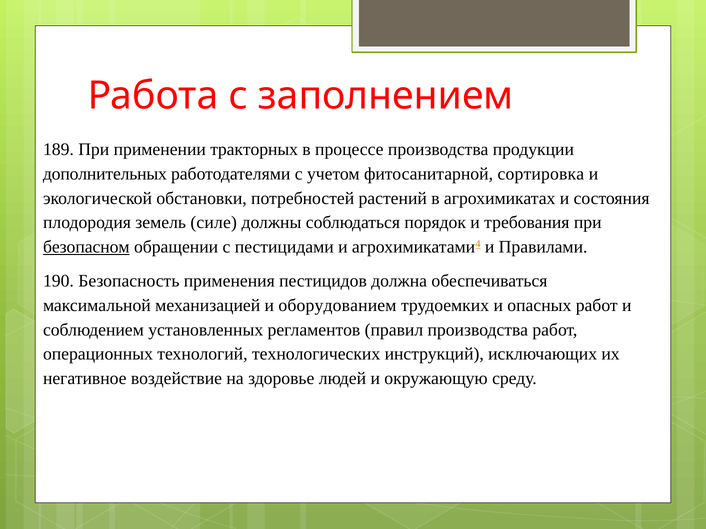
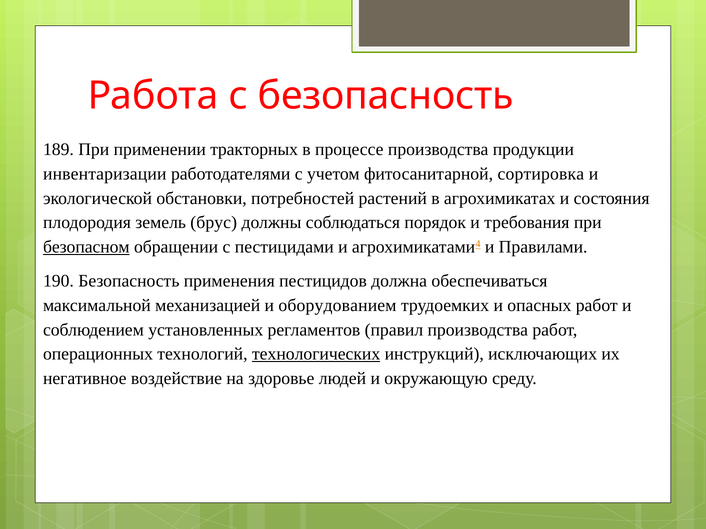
с заполнением: заполнением -> безопасность
дополнительных: дополнительных -> инвентаризации
силе: силе -> брус
технологических underline: none -> present
